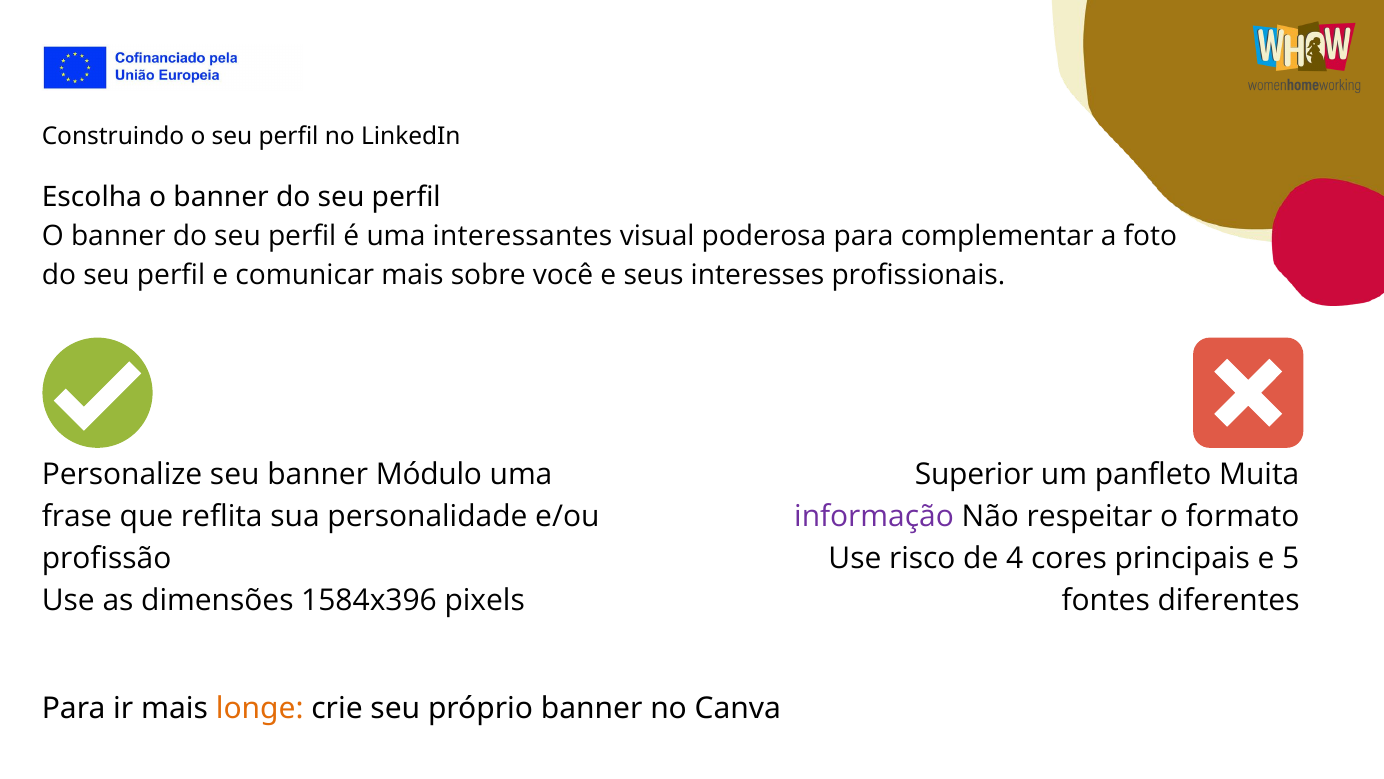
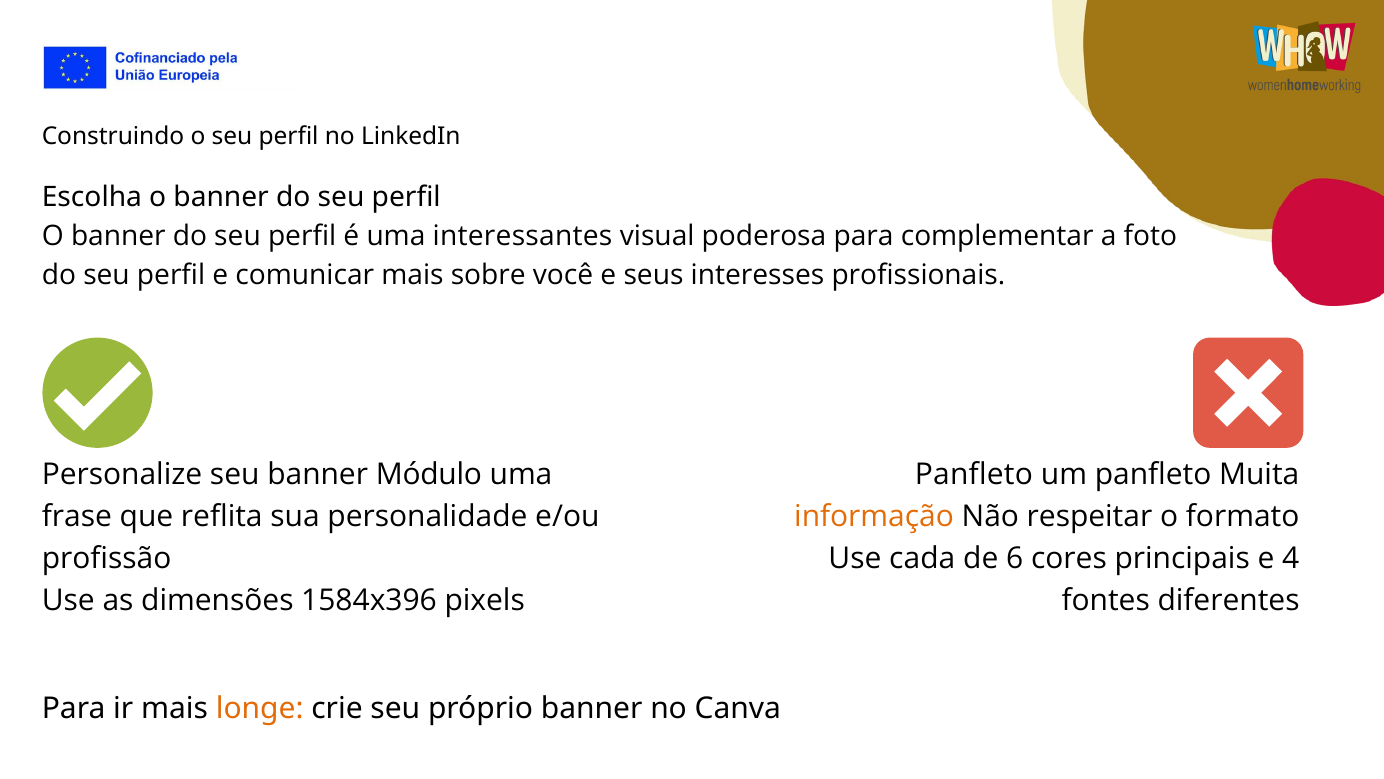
Superior at (974, 474): Superior -> Panfleto
informação colour: purple -> orange
risco: risco -> cada
4: 4 -> 6
5: 5 -> 4
